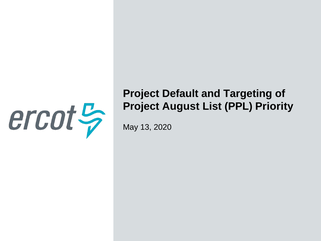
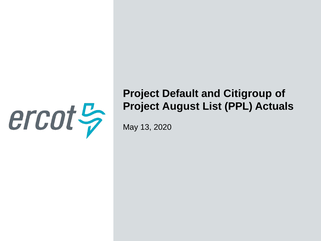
Targeting: Targeting -> Citigroup
Priority: Priority -> Actuals
